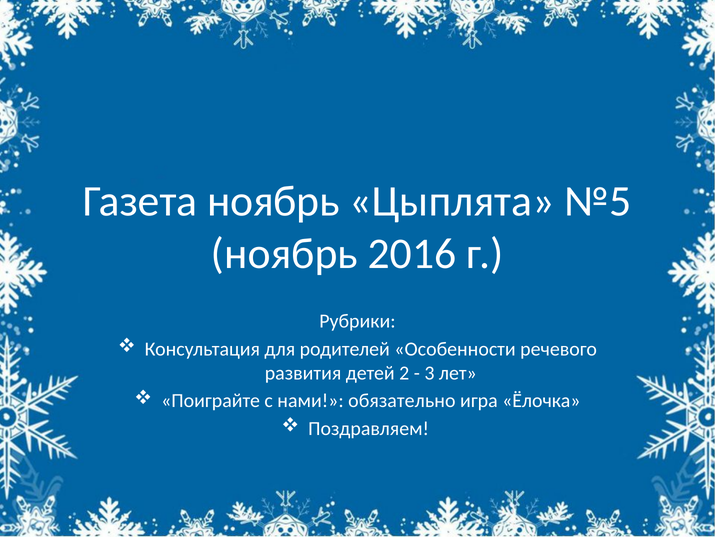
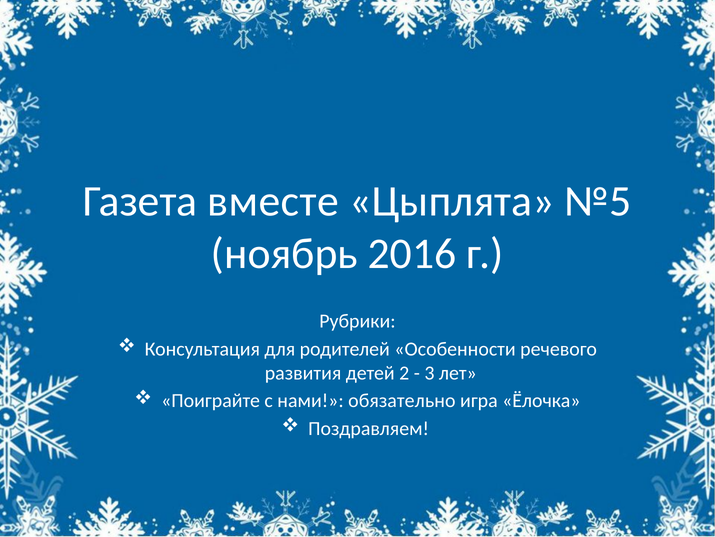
Газета ноябрь: ноябрь -> вместе
